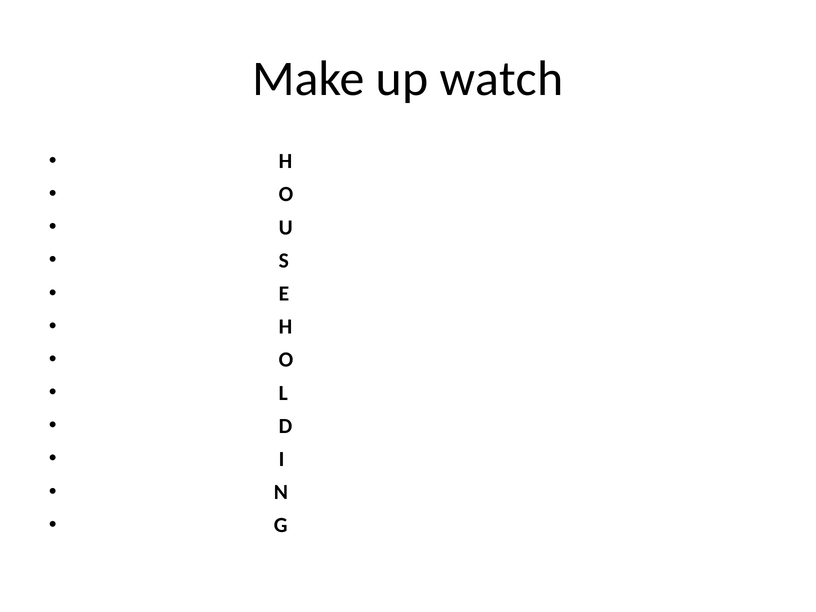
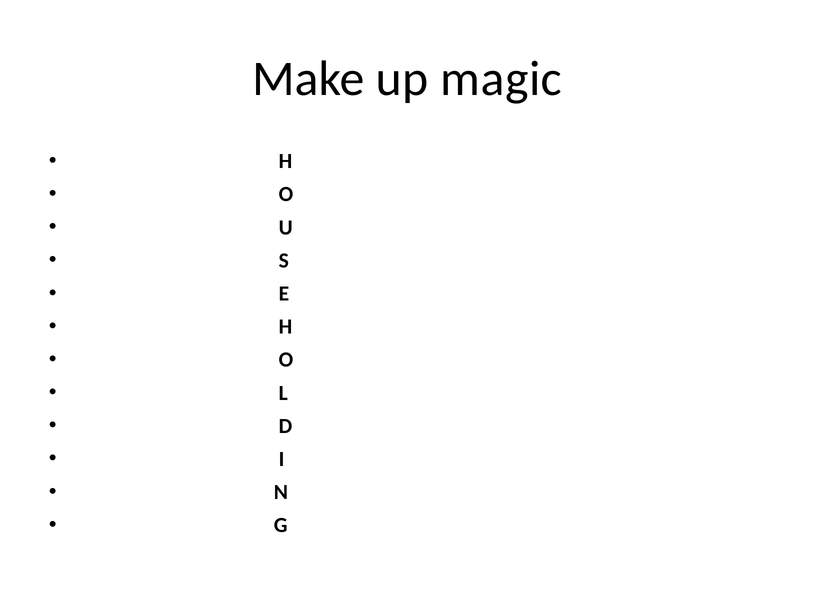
watch: watch -> magic
